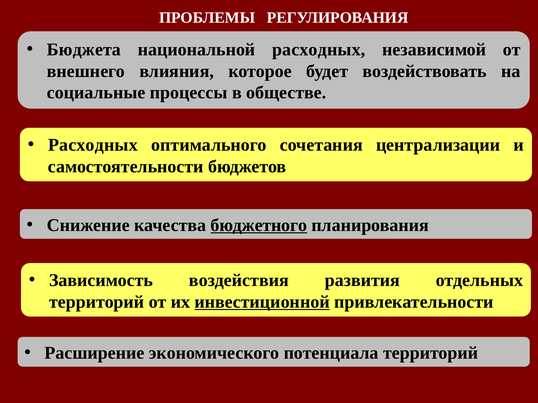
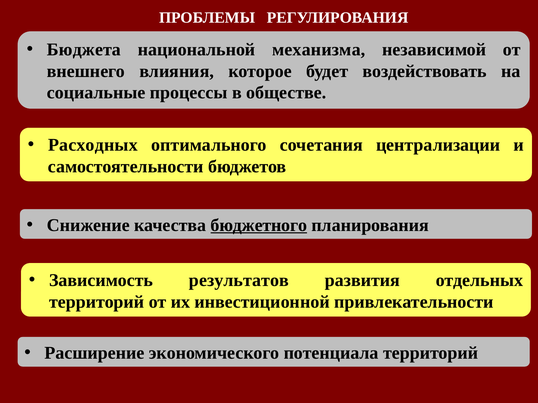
национальной расходных: расходных -> механизма
воздействия: воздействия -> результатов
инвестиционной underline: present -> none
